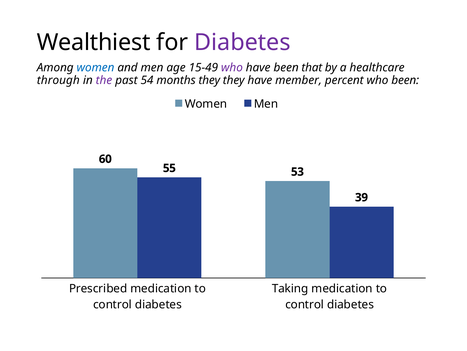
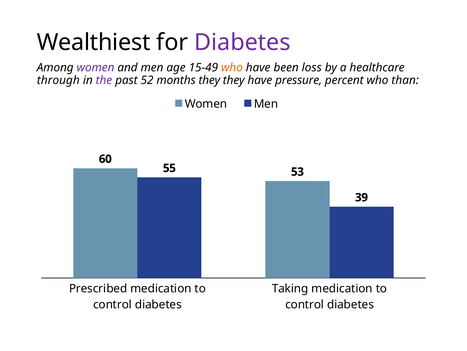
women at (96, 67) colour: blue -> purple
who at (232, 67) colour: purple -> orange
that: that -> loss
54: 54 -> 52
member: member -> pressure
who been: been -> than
